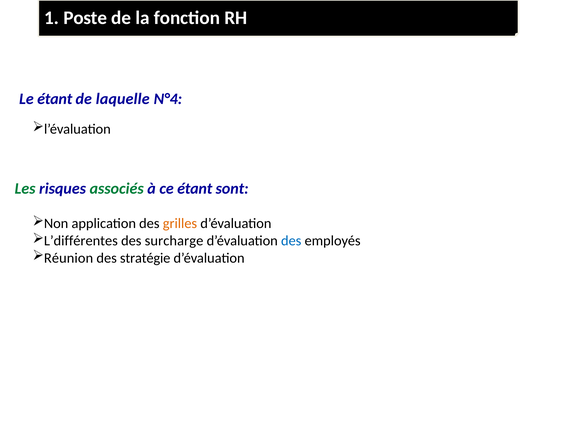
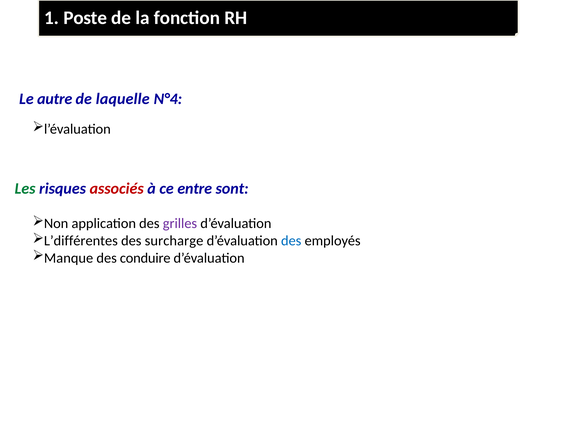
Le étant: étant -> autre
associés colour: green -> red
ce étant: étant -> entre
grilles colour: orange -> purple
Réunion: Réunion -> Manque
stratégie: stratégie -> conduire
